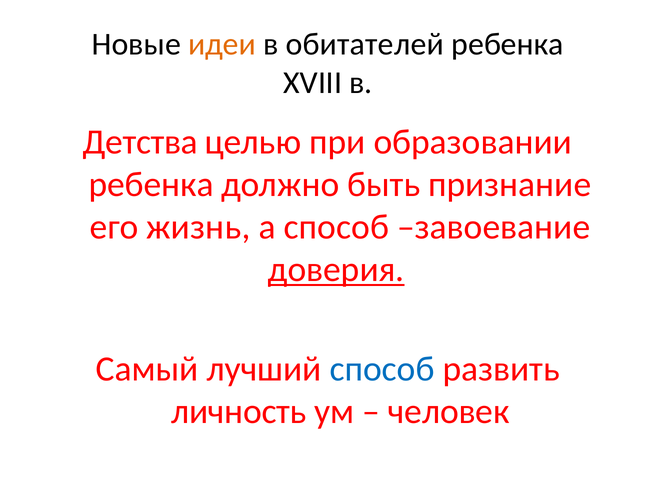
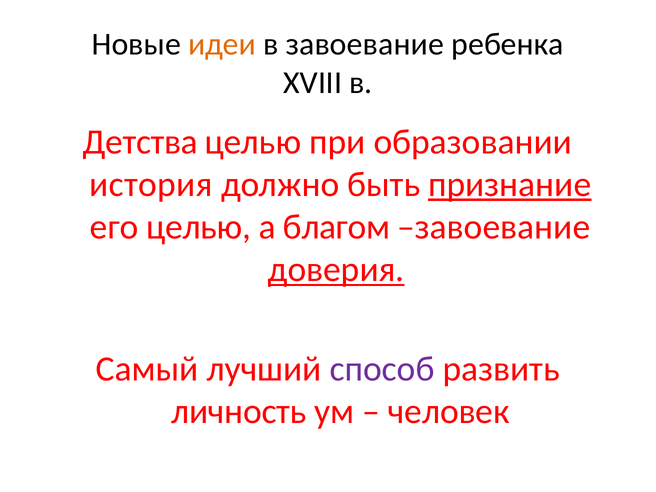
в обитателей: обитателей -> завоевание
ребенка at (151, 184): ребенка -> история
признание underline: none -> present
его жизнь: жизнь -> целью
а способ: способ -> благом
способ at (382, 369) colour: blue -> purple
